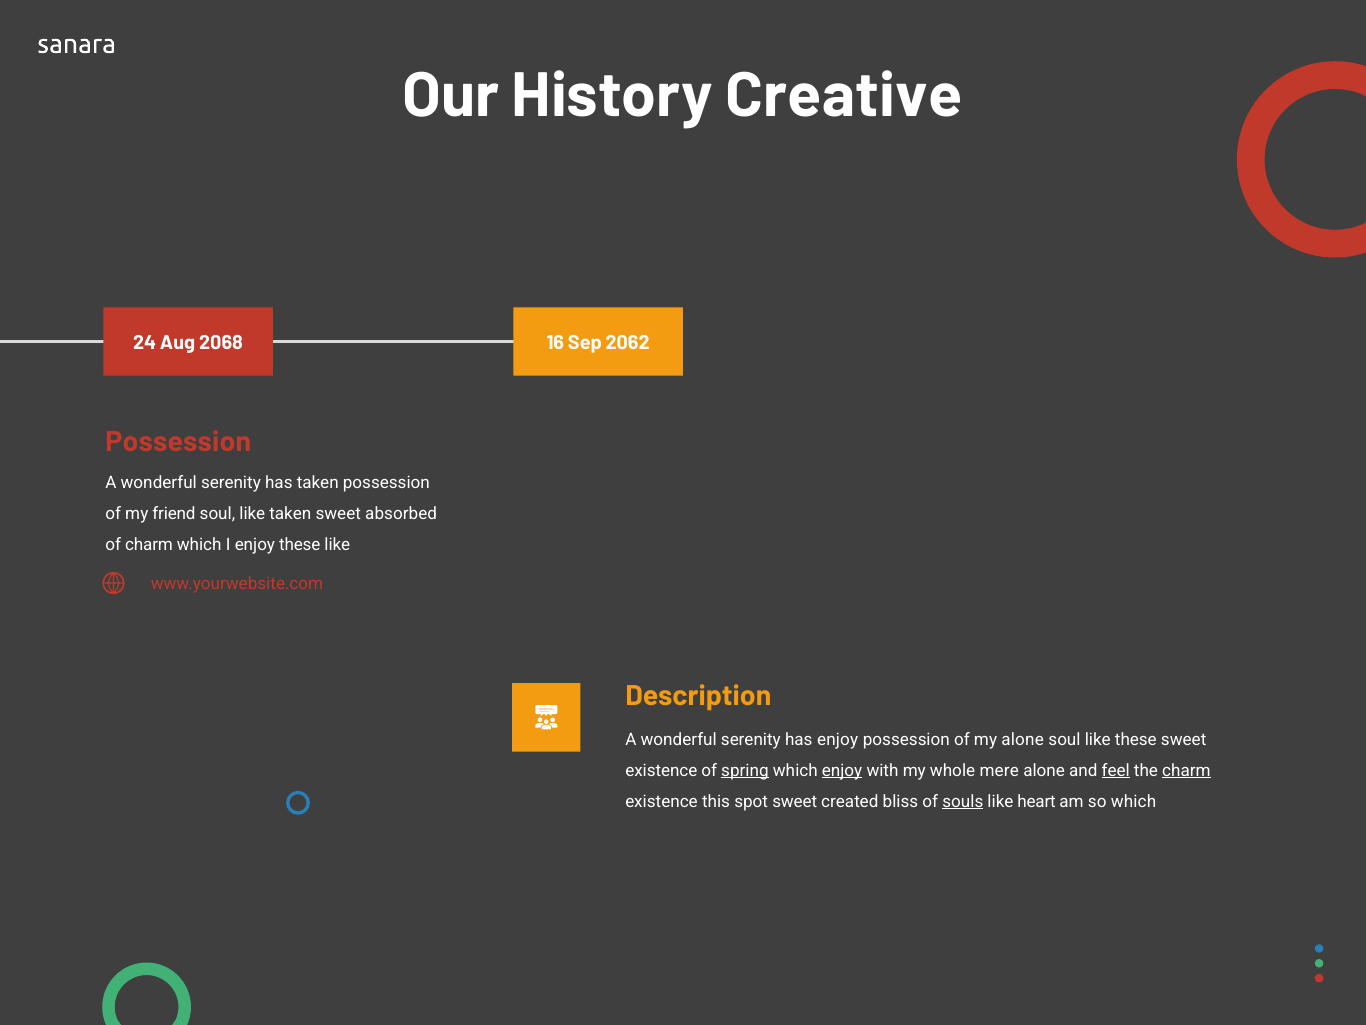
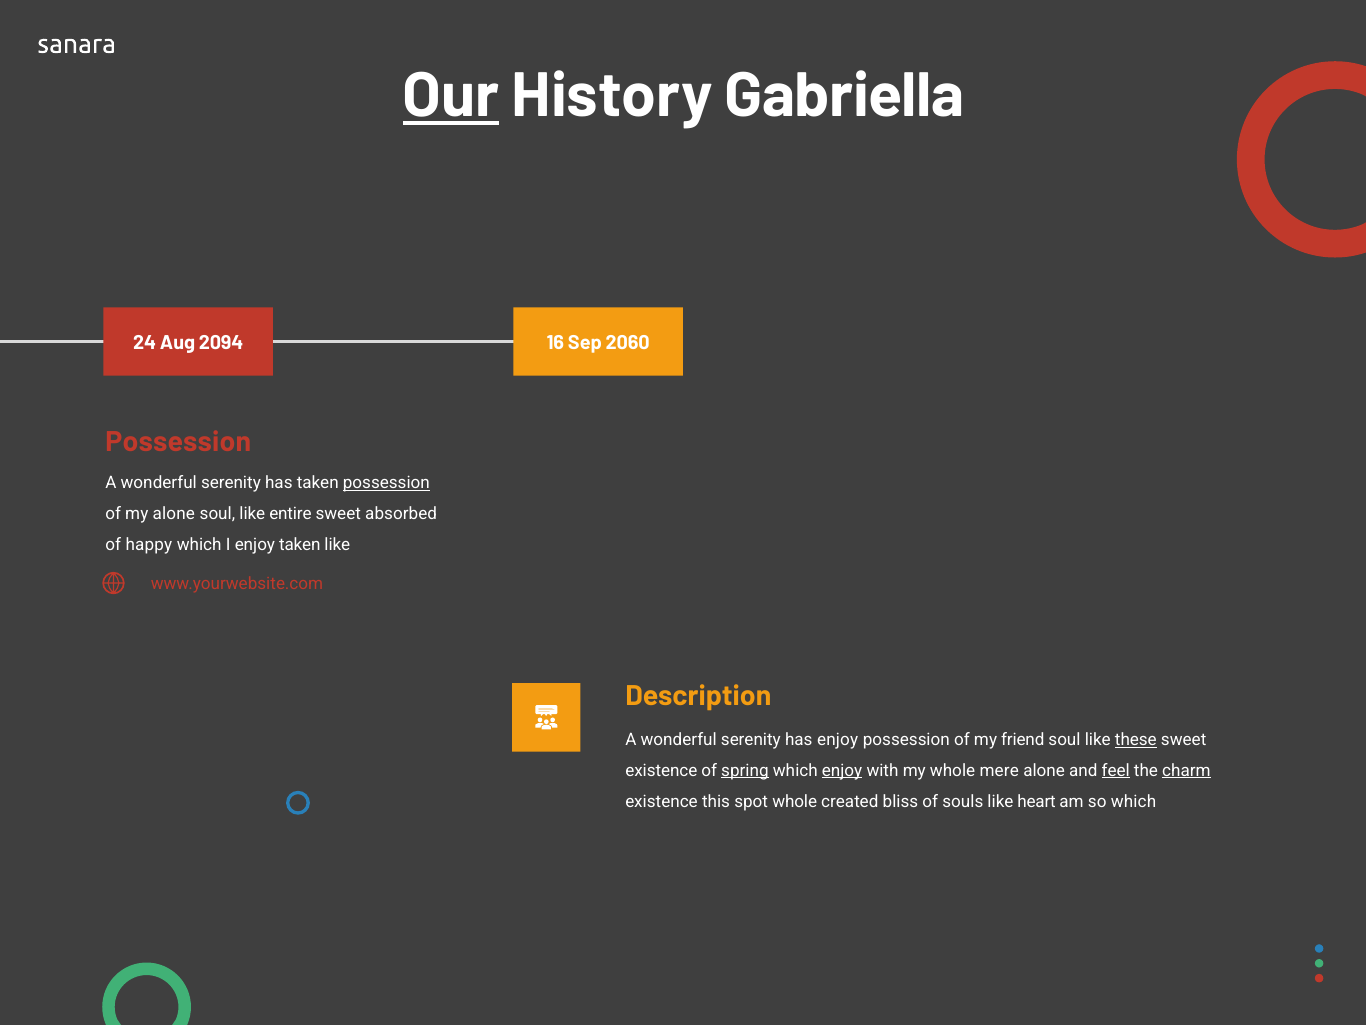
Our underline: none -> present
Creative: Creative -> Gabriella
2068: 2068 -> 2094
2062: 2062 -> 2060
possession at (386, 483) underline: none -> present
my friend: friend -> alone
like taken: taken -> entire
of charm: charm -> happy
enjoy these: these -> taken
my alone: alone -> friend
these at (1136, 739) underline: none -> present
spot sweet: sweet -> whole
souls underline: present -> none
